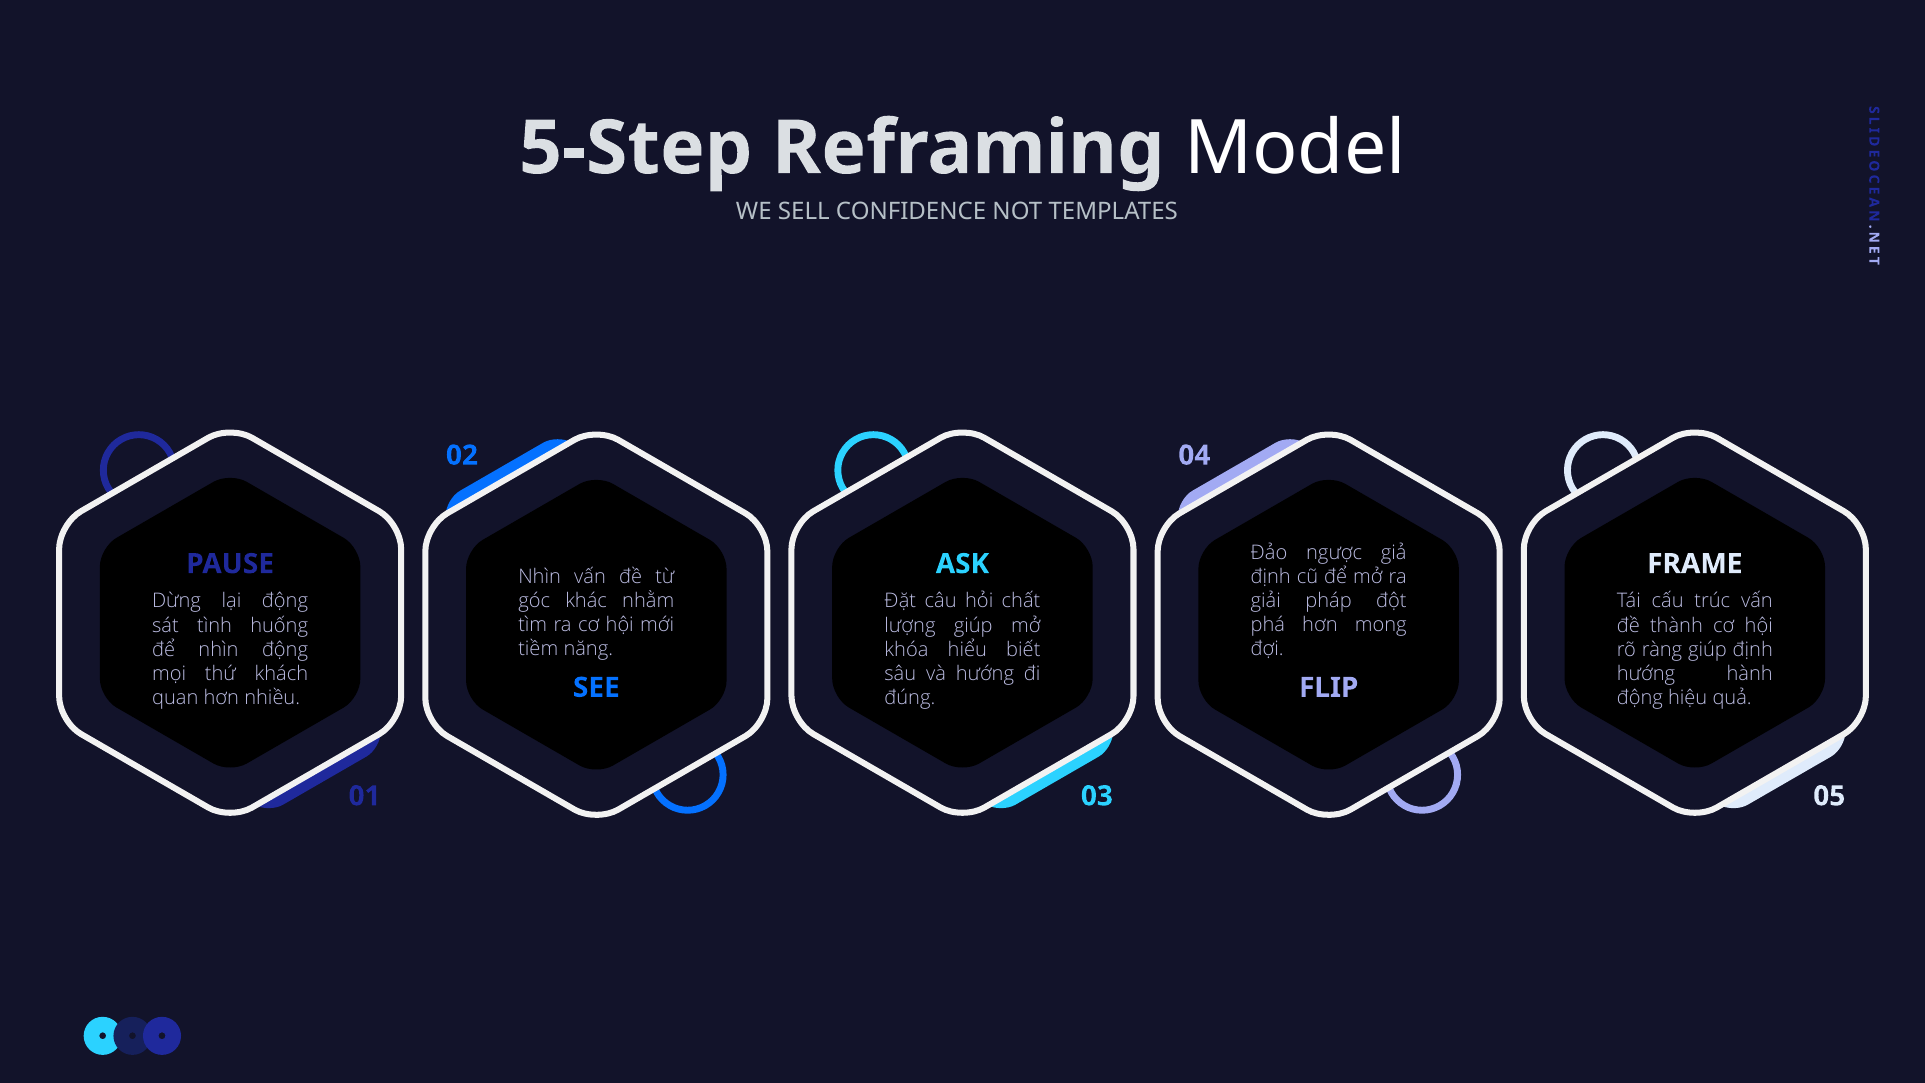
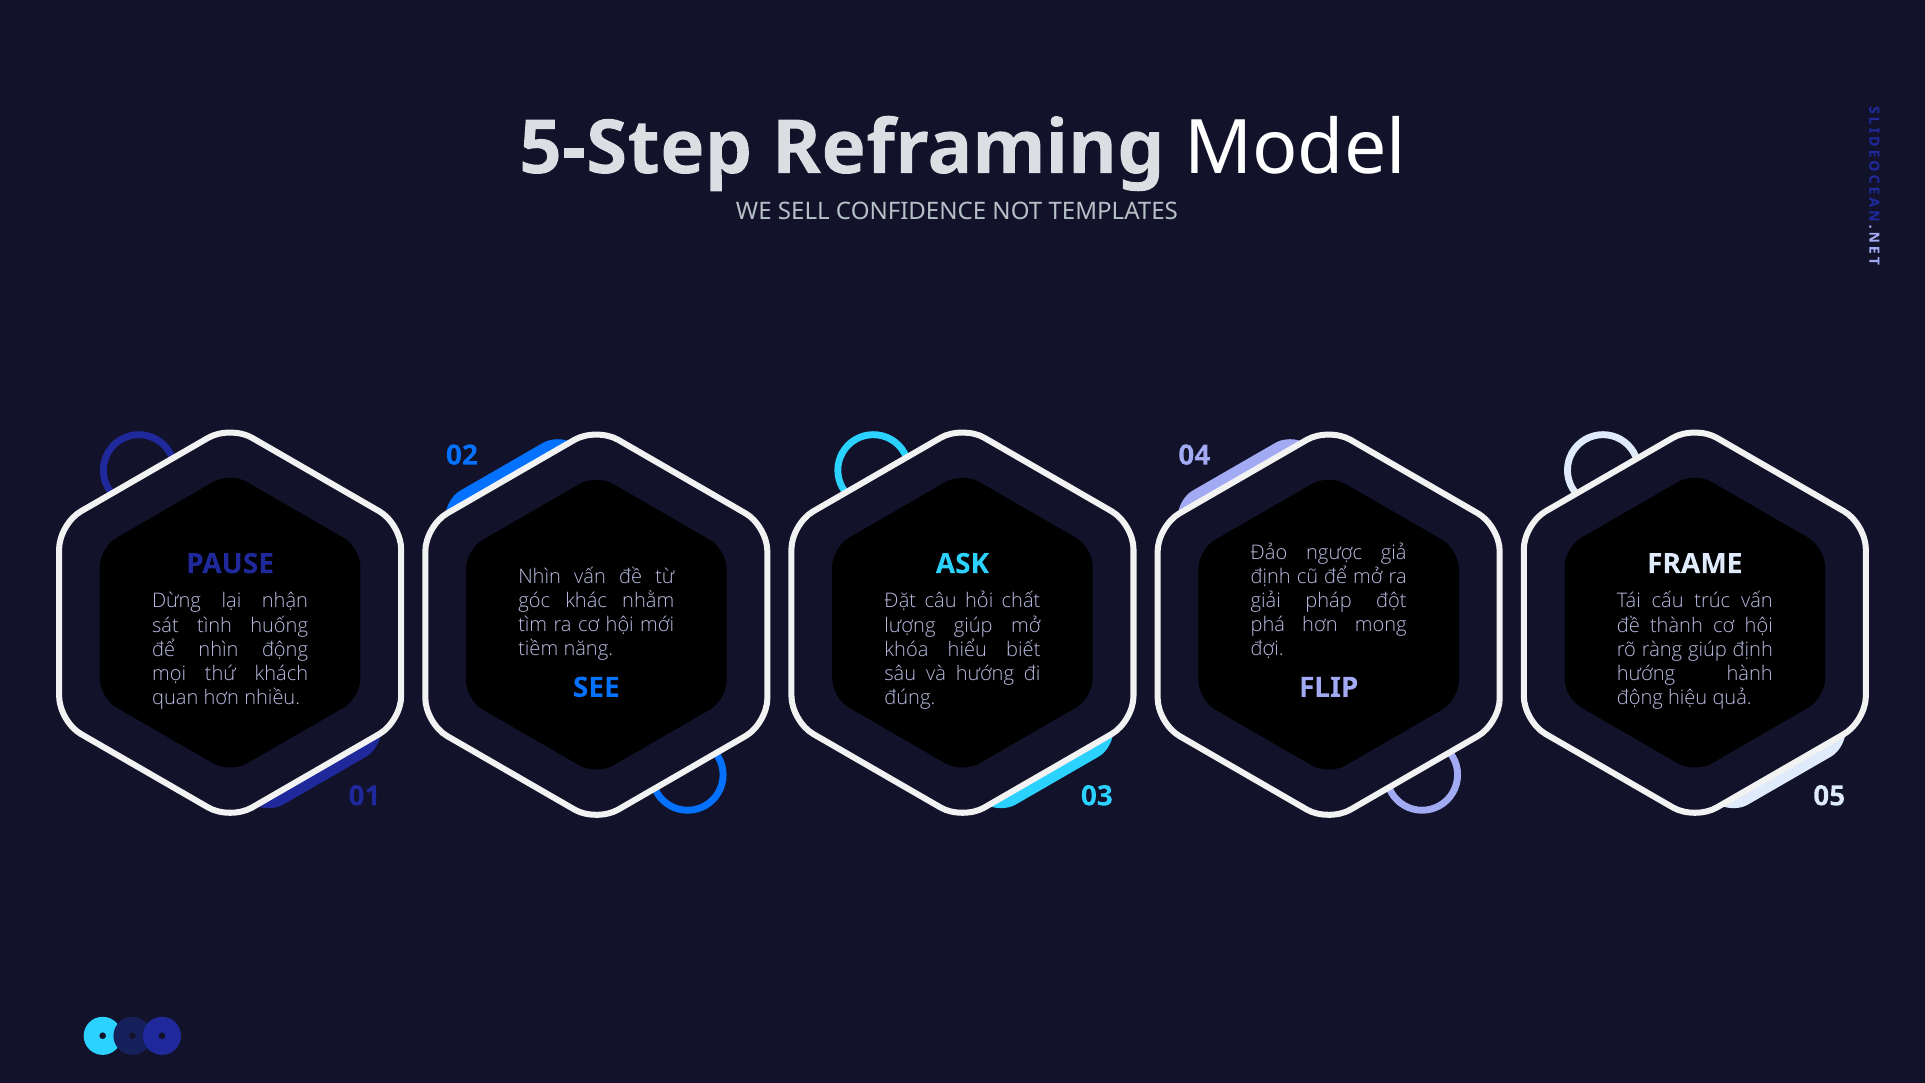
lại động: động -> nhận
